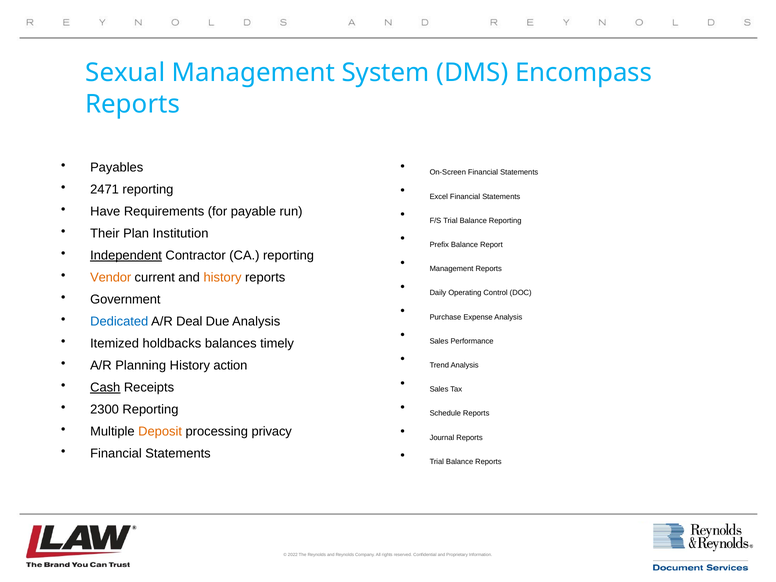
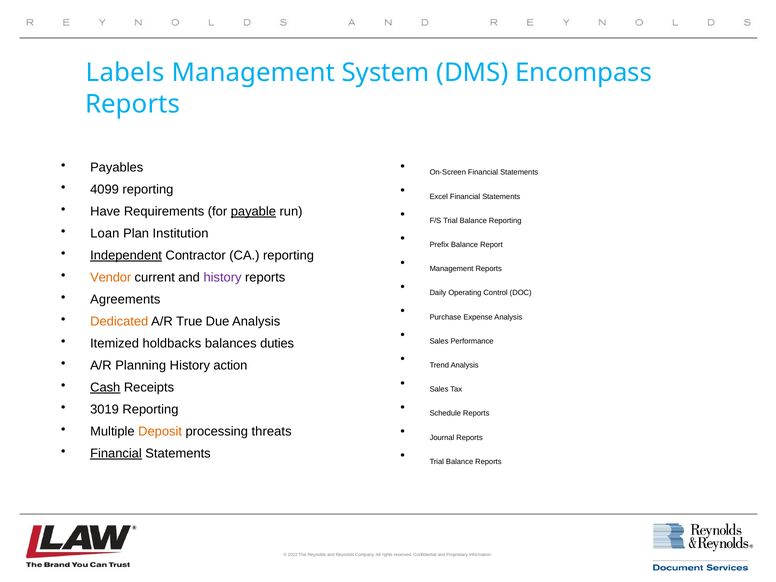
Sexual: Sexual -> Labels
2471: 2471 -> 4099
payable underline: none -> present
Their: Their -> Loan
history at (223, 277) colour: orange -> purple
Government: Government -> Agreements
Dedicated colour: blue -> orange
Deal: Deal -> True
timely: timely -> duties
2300: 2300 -> 3019
privacy: privacy -> threats
Financial at (116, 453) underline: none -> present
